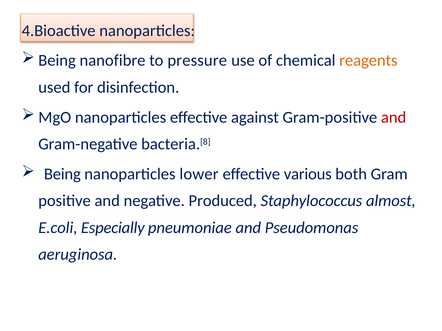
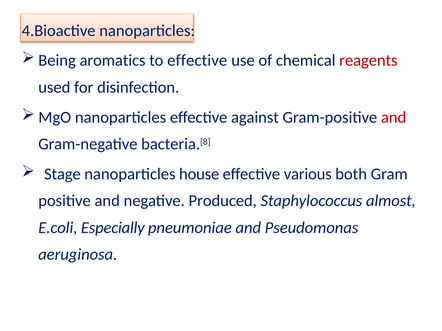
nanofibre: nanofibre -> aromatics
to pressure: pressure -> effective
reagents colour: orange -> red
Being at (62, 174): Being -> Stage
lower: lower -> house
